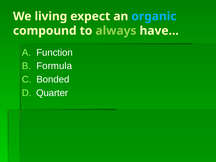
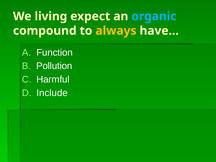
always colour: light green -> yellow
Formula: Formula -> Pollution
Bonded: Bonded -> Harmful
Quarter: Quarter -> Include
